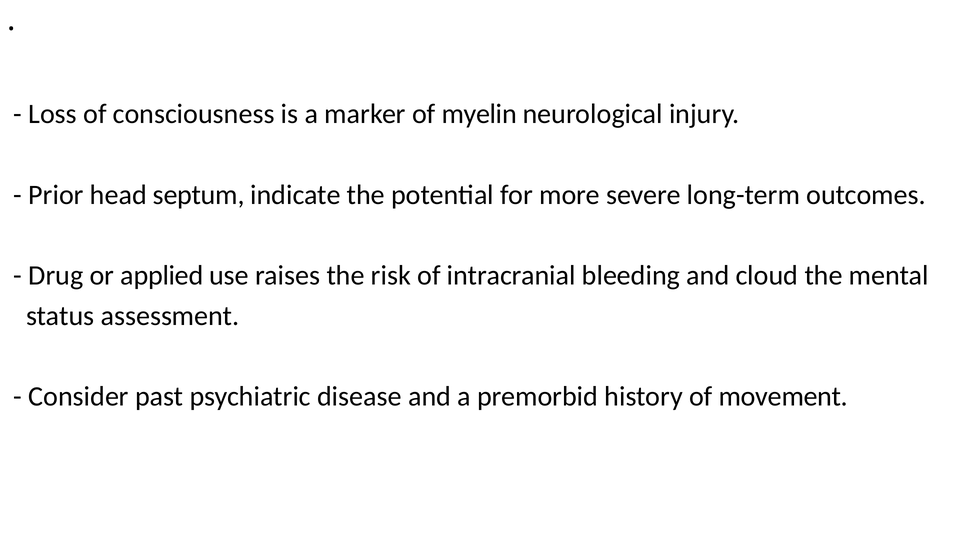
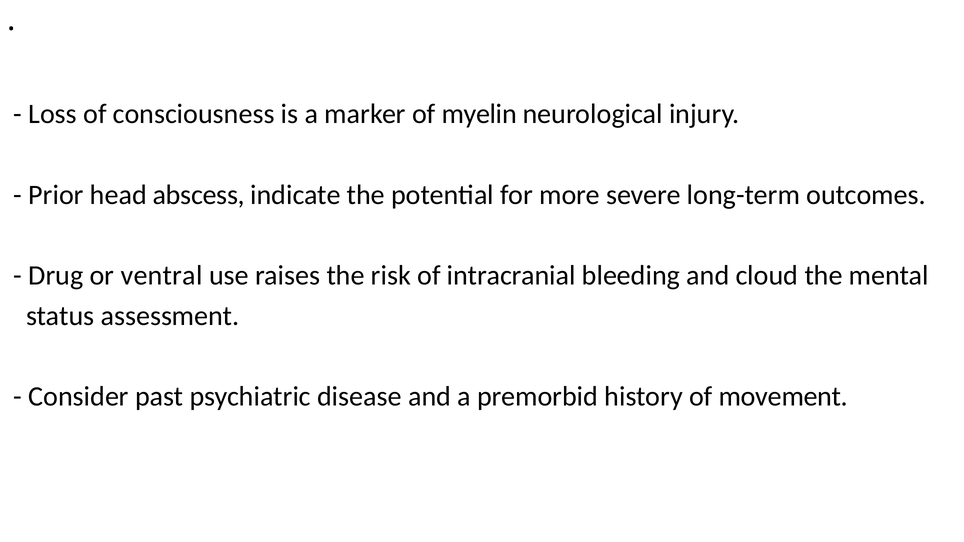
septum: septum -> abscess
applied: applied -> ventral
